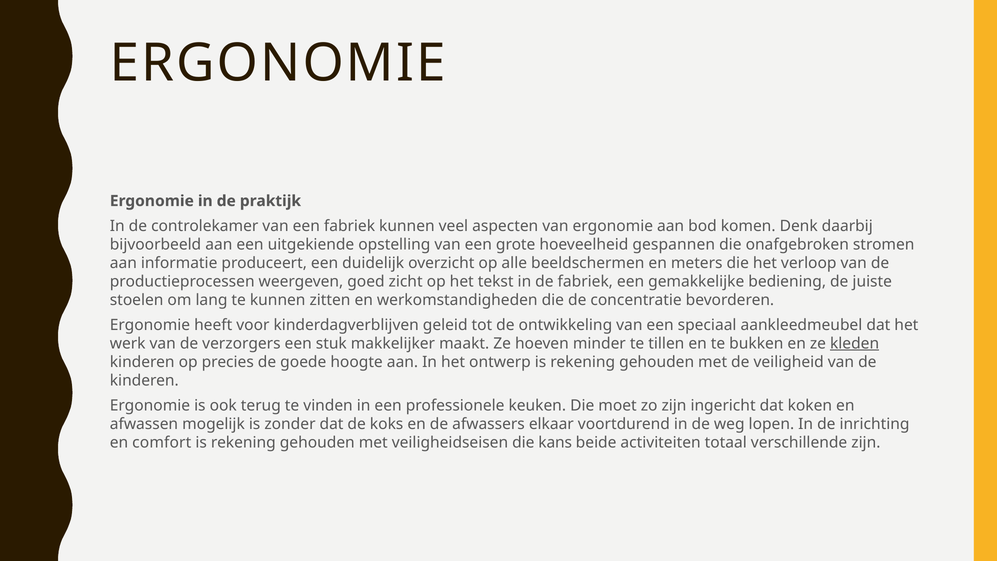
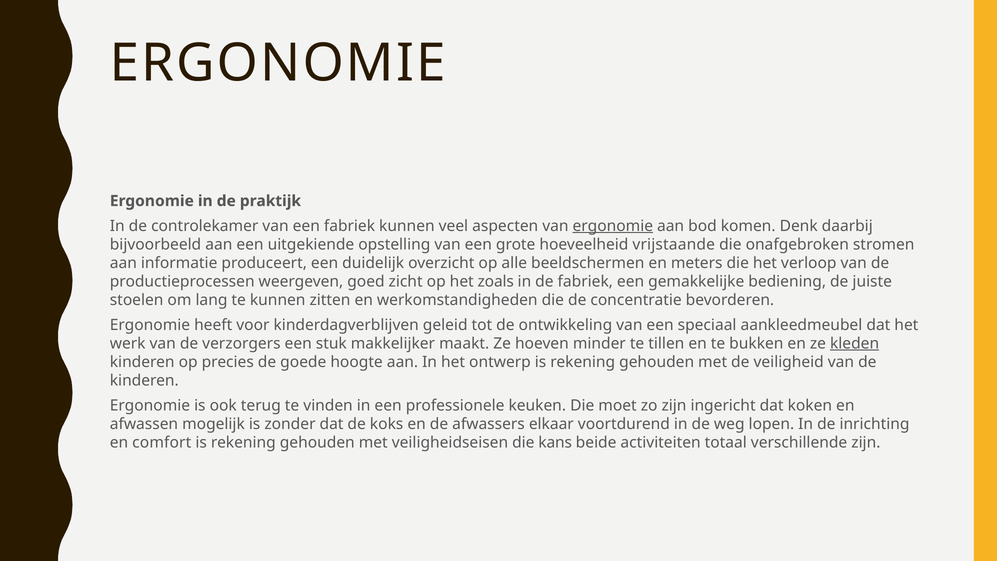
ergonomie at (613, 226) underline: none -> present
gespannen: gespannen -> vrijstaande
tekst: tekst -> zoals
